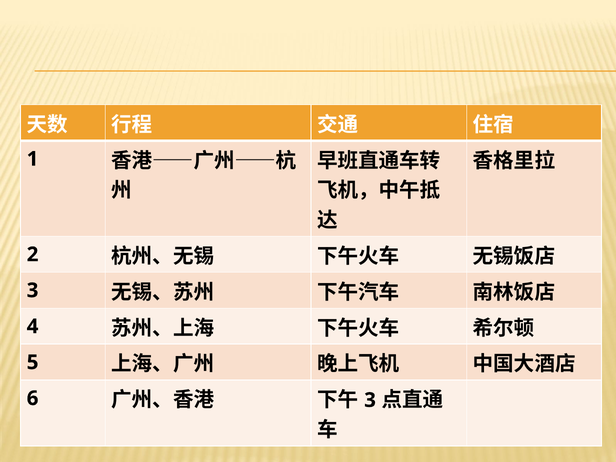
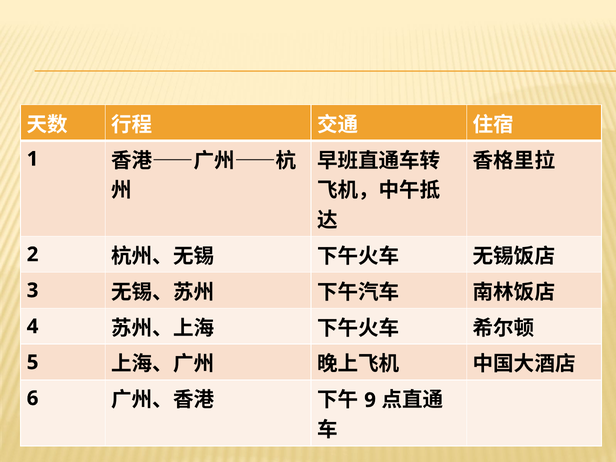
3 at (370, 400): 3 -> 9
